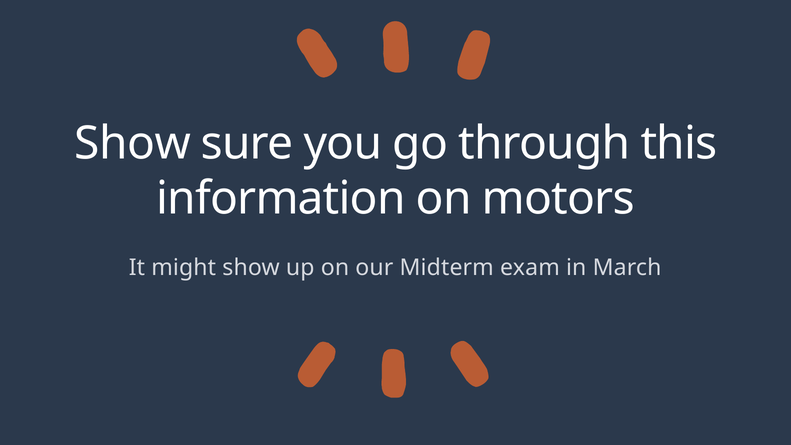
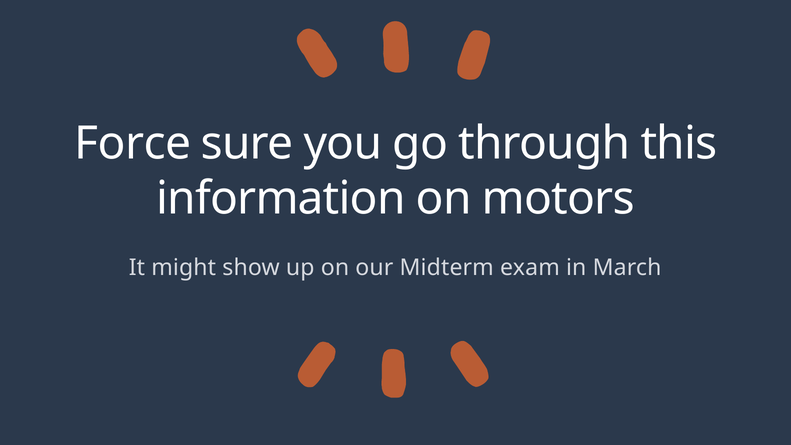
Show at (133, 143): Show -> Force
